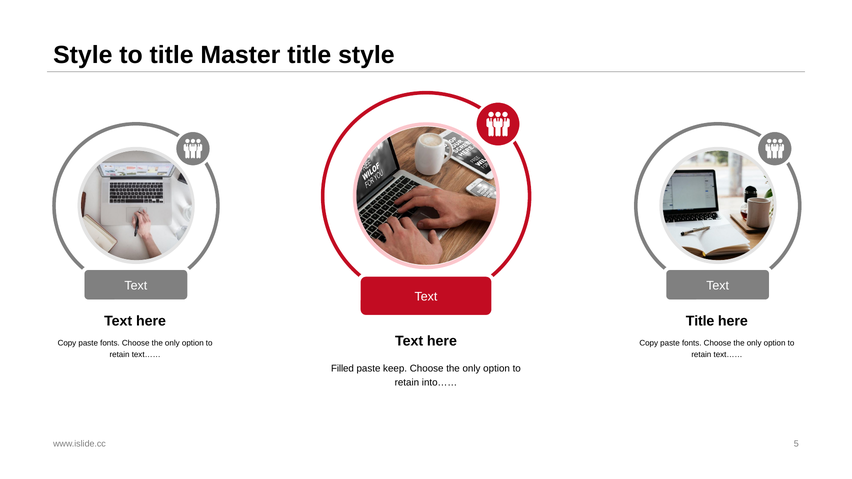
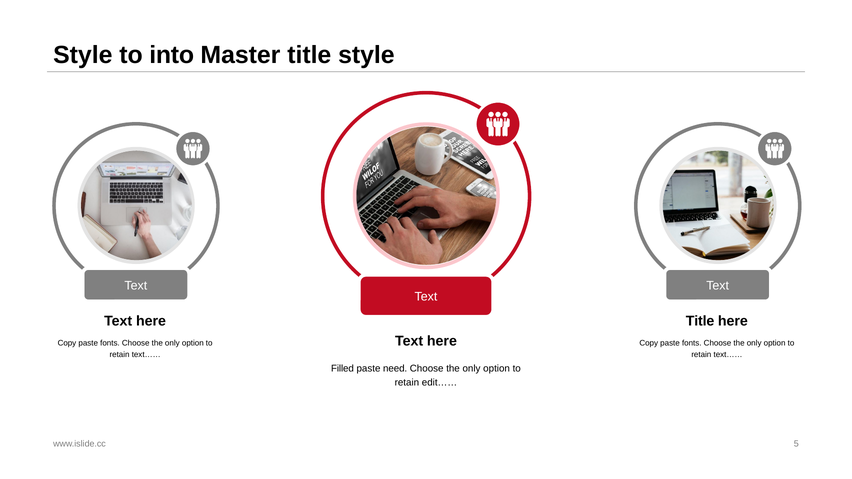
to title: title -> into
keep: keep -> need
into……: into…… -> edit……
